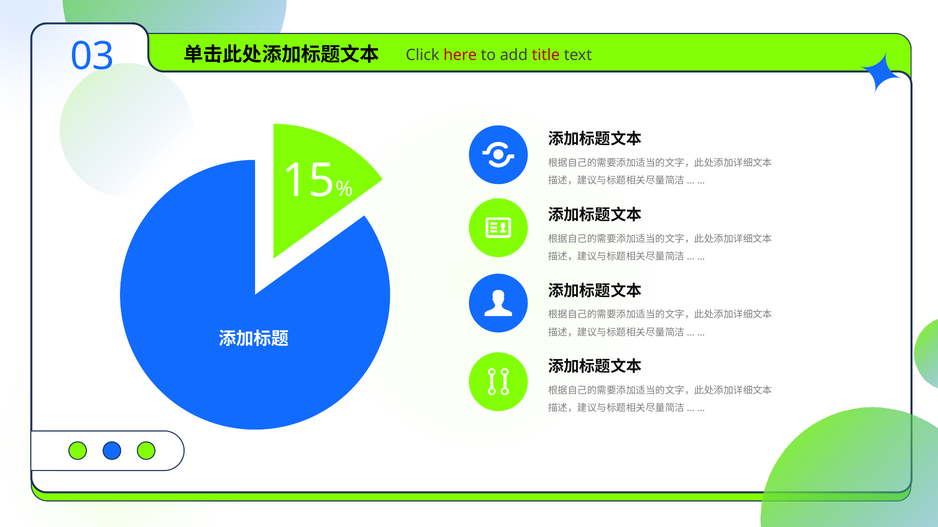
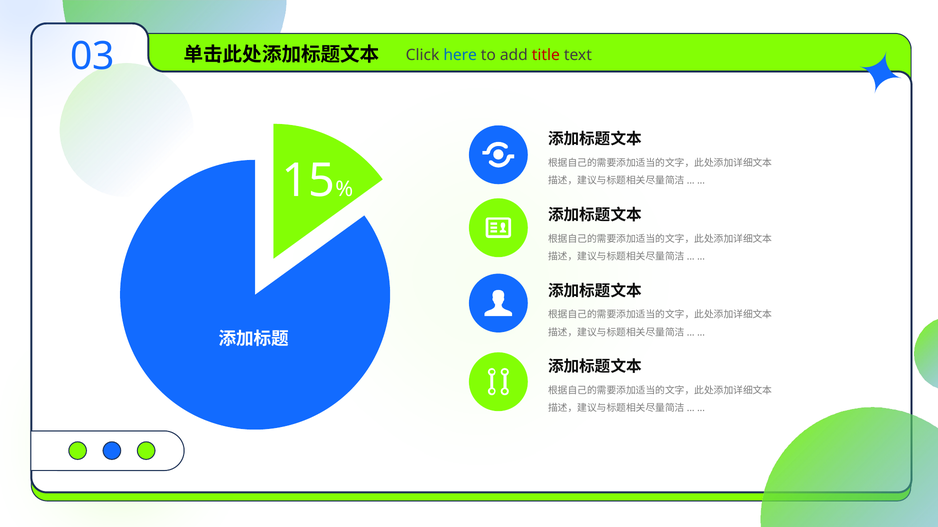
here colour: red -> blue
